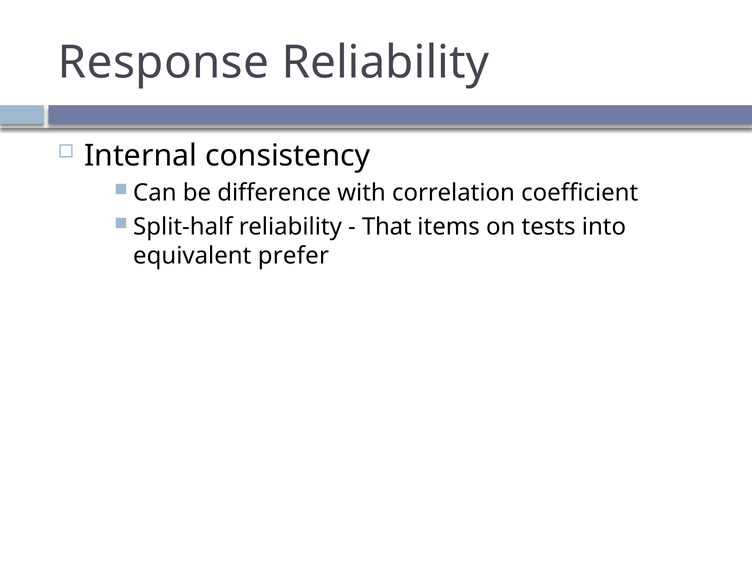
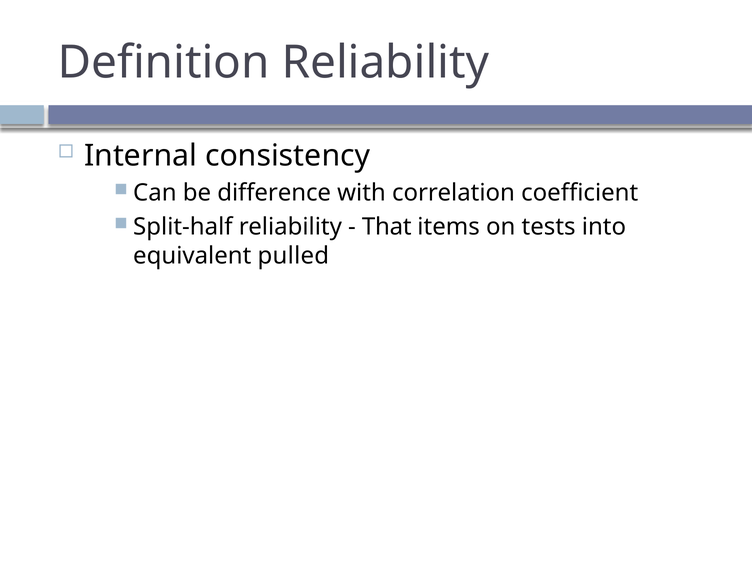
Response: Response -> Definition
prefer: prefer -> pulled
